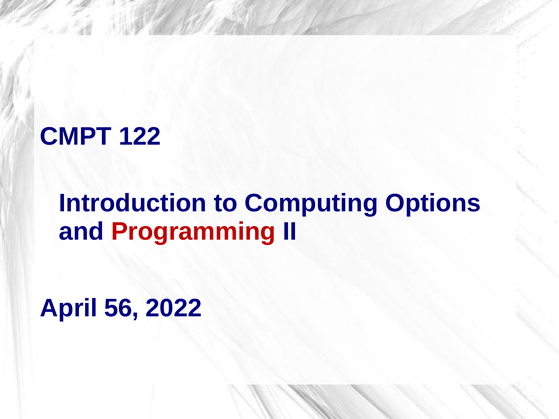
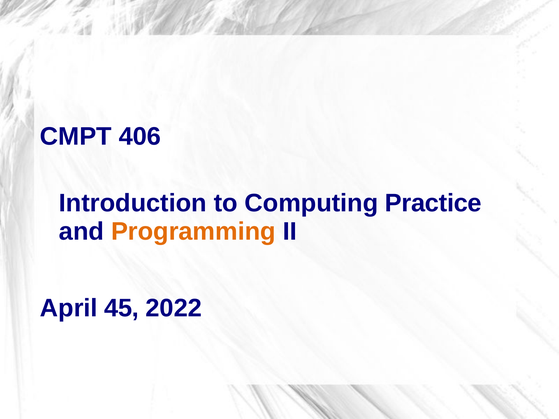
122: 122 -> 406
Options: Options -> Practice
Programming colour: red -> orange
56: 56 -> 45
